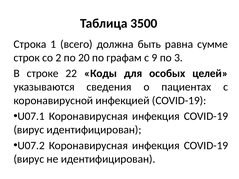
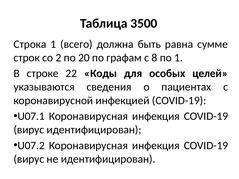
9: 9 -> 8
по 3: 3 -> 1
